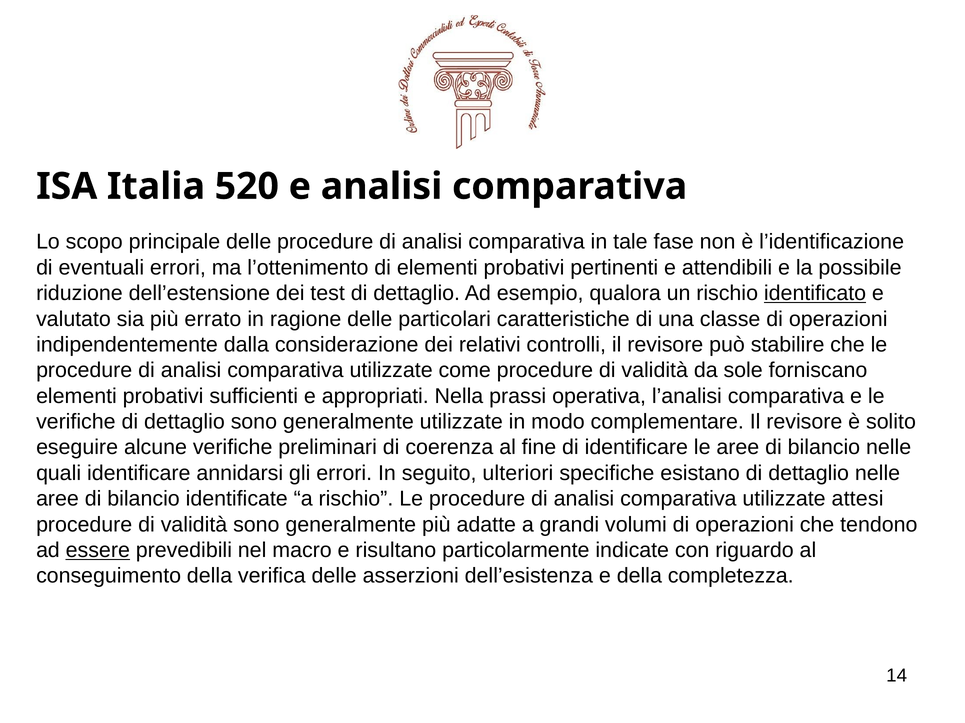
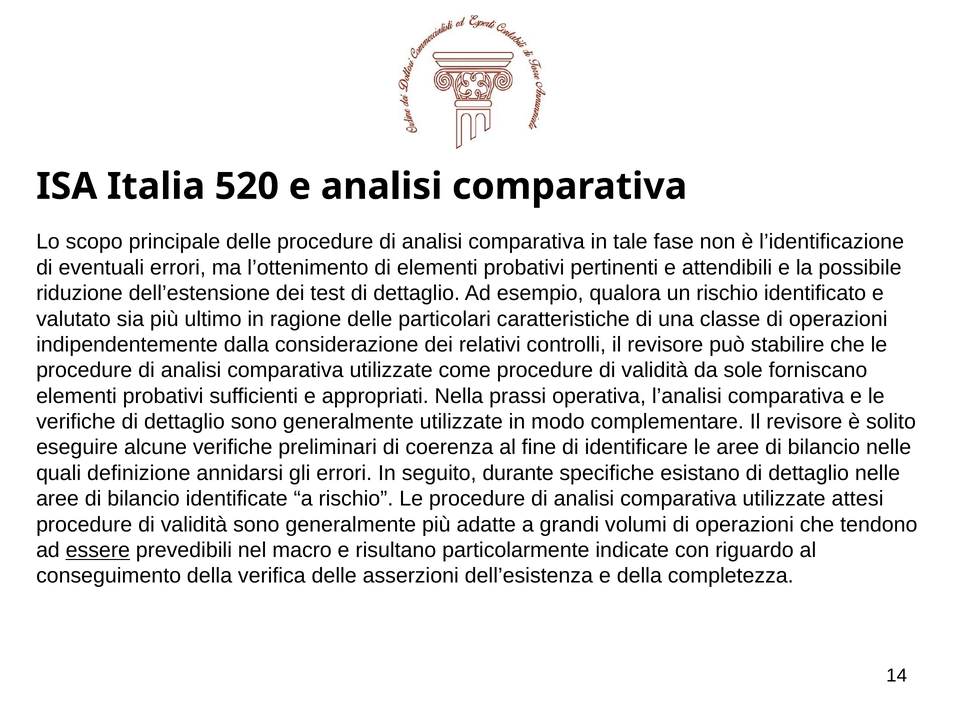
identificato underline: present -> none
errato: errato -> ultimo
quali identificare: identificare -> definizione
ulteriori: ulteriori -> durante
